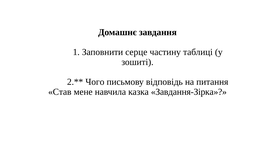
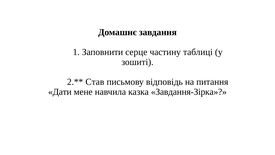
Чого: Чого -> Став
Став: Став -> Дати
